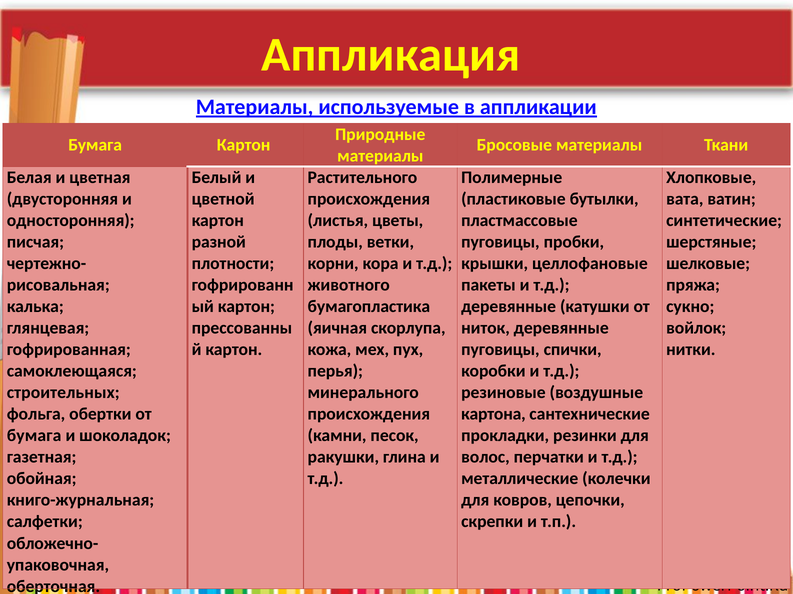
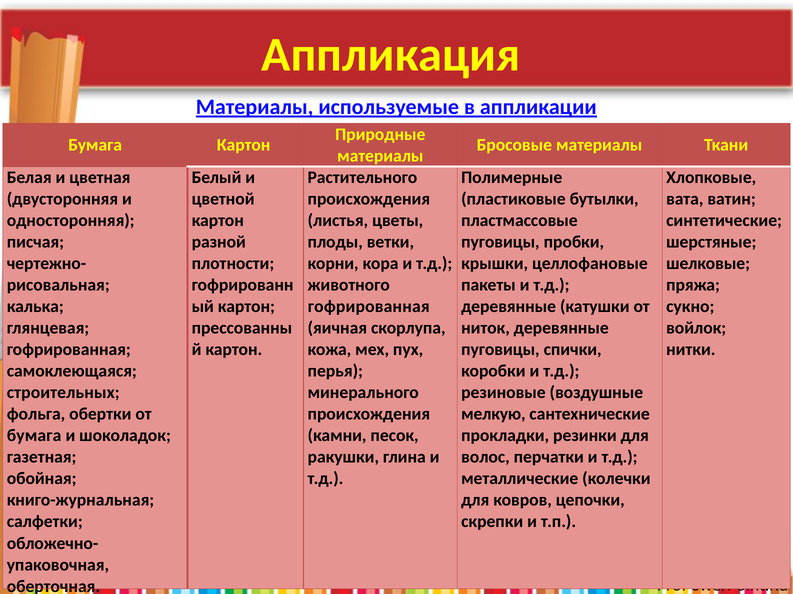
бумагопластика at (369, 307): бумагопластика -> гофрированная
картона: картона -> мелкую
